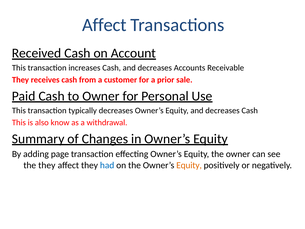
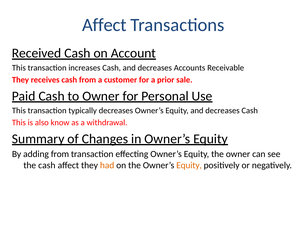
adding page: page -> from
the they: they -> cash
had colour: blue -> orange
